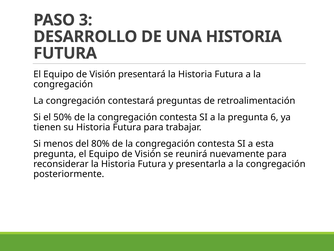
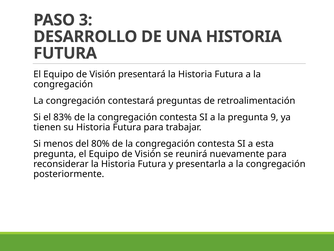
50%: 50% -> 83%
6: 6 -> 9
